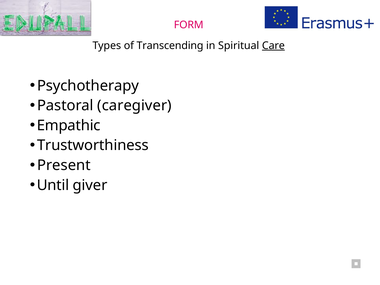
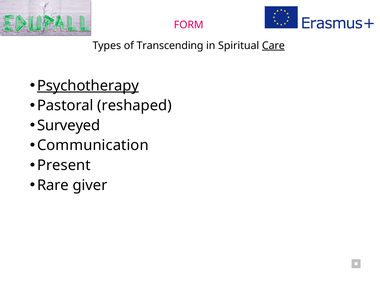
Psychotherapy underline: none -> present
caregiver: caregiver -> reshaped
Empathic: Empathic -> Surveyed
Trustworthiness: Trustworthiness -> Communication
Until: Until -> Rare
